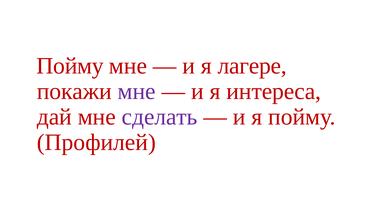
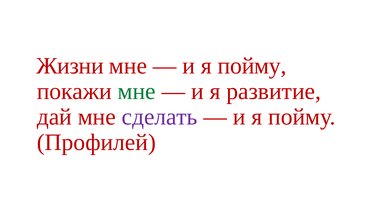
Пойму at (70, 66): Пойму -> Жизни
лагере at (252, 66): лагере -> пойму
мне at (137, 92) colour: purple -> green
интереса: интереса -> развитие
